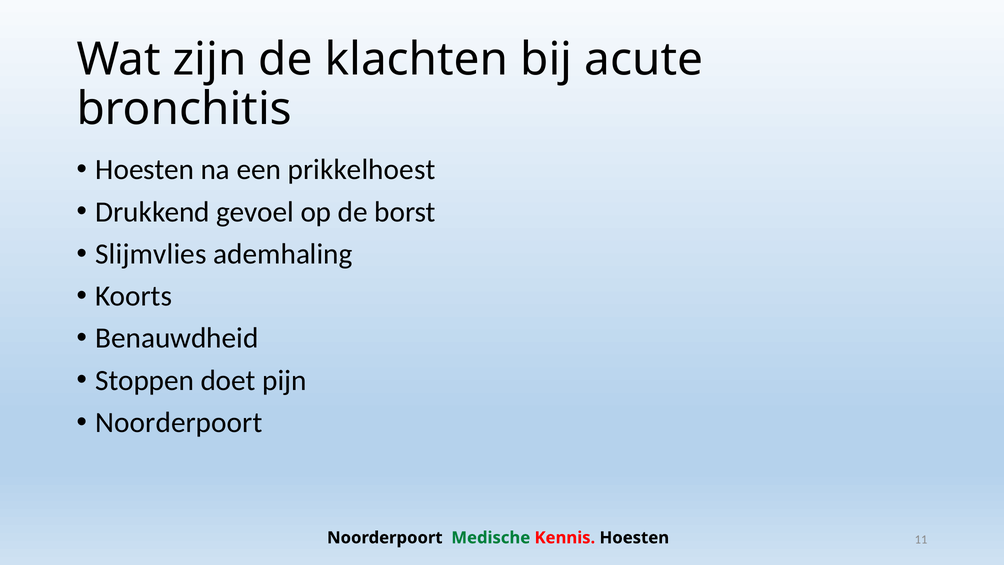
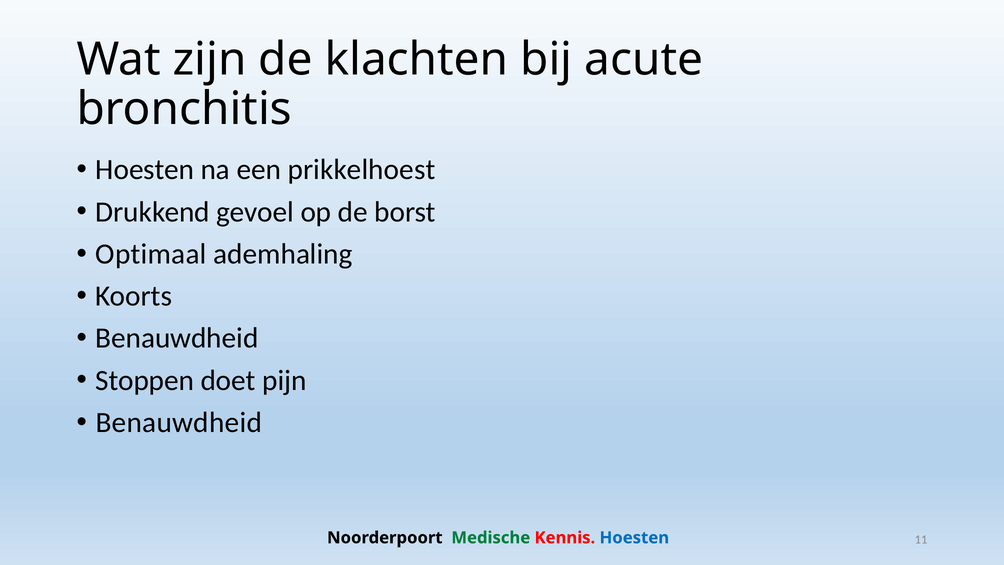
Slijmvlies: Slijmvlies -> Optimaal
Noorderpoort at (179, 422): Noorderpoort -> Benauwdheid
Hoesten at (634, 538) colour: black -> blue
